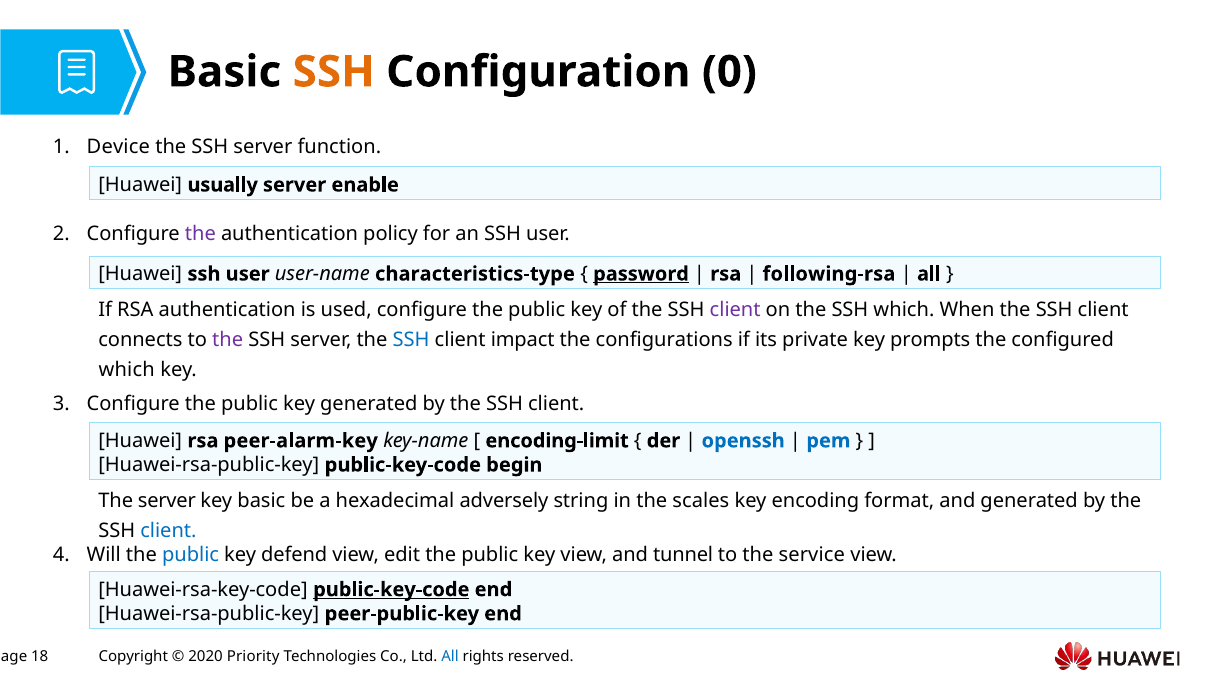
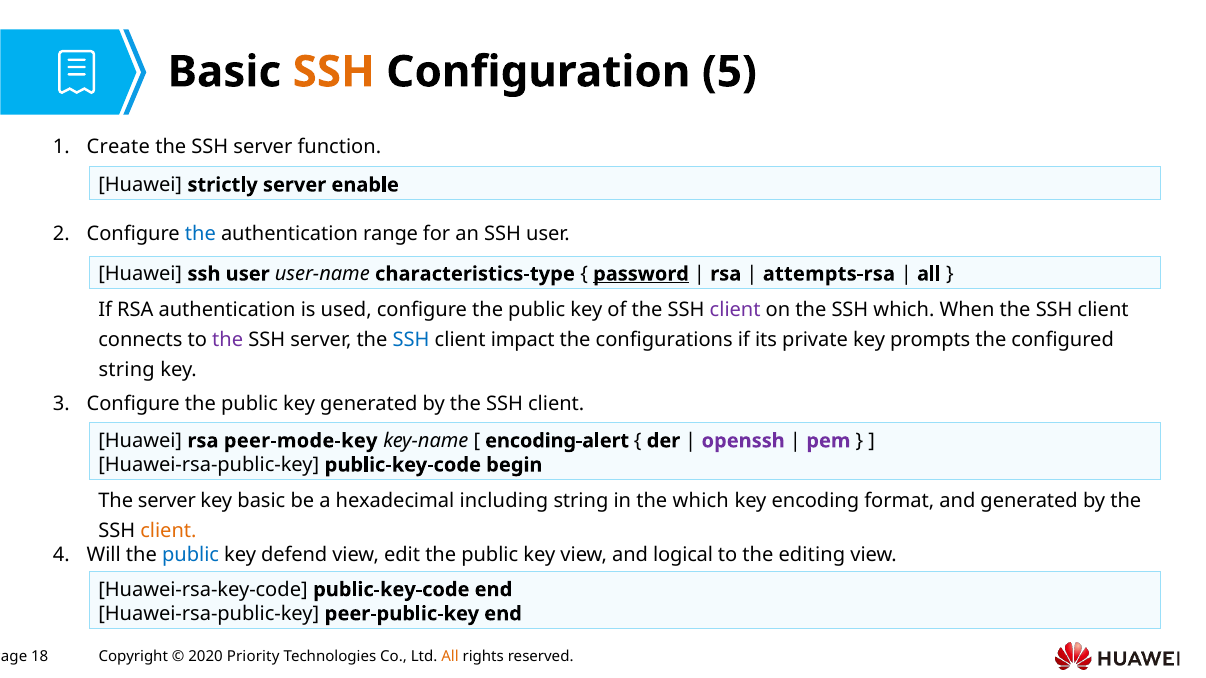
0: 0 -> 5
Device: Device -> Create
usually: usually -> strictly
the at (200, 234) colour: purple -> blue
policy: policy -> range
following-rsa: following-rsa -> attempts-rsa
which at (127, 370): which -> string
peer-alarm-key: peer-alarm-key -> peer-mode-key
encoding-limit: encoding-limit -> encoding-alert
openssh colour: blue -> purple
pem colour: blue -> purple
adversely: adversely -> including
the scales: scales -> which
client at (168, 531) colour: blue -> orange
tunnel: tunnel -> logical
service: service -> editing
public-key-code at (391, 590) underline: present -> none
All at (450, 657) colour: blue -> orange
